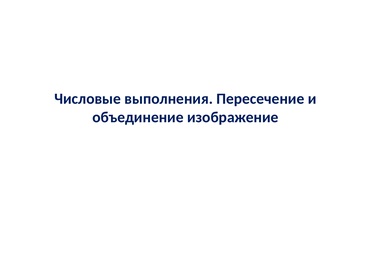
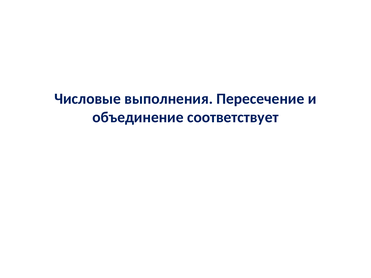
изображение: изображение -> соответствует
